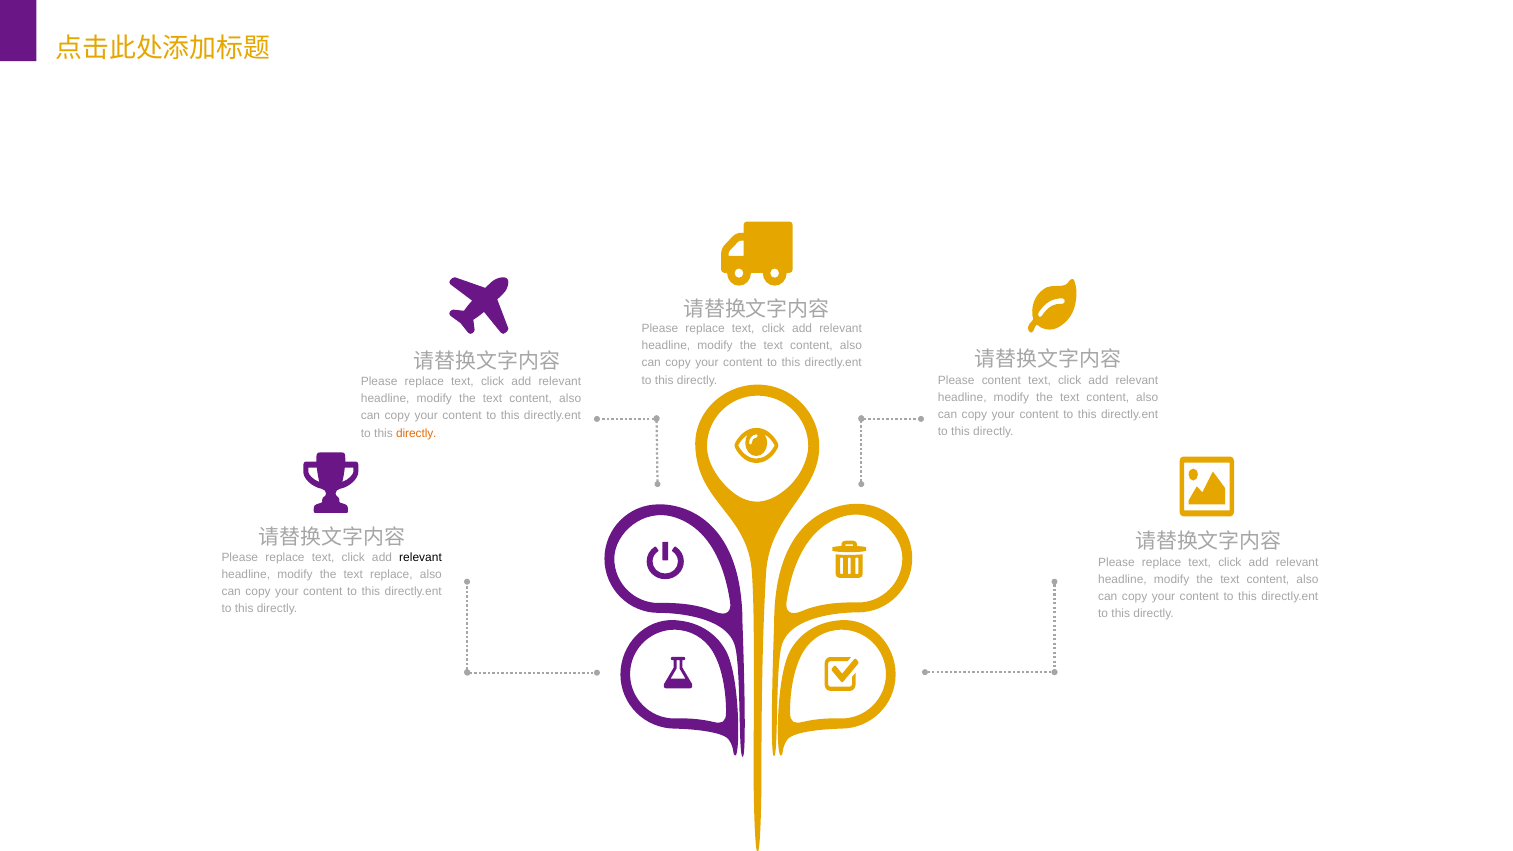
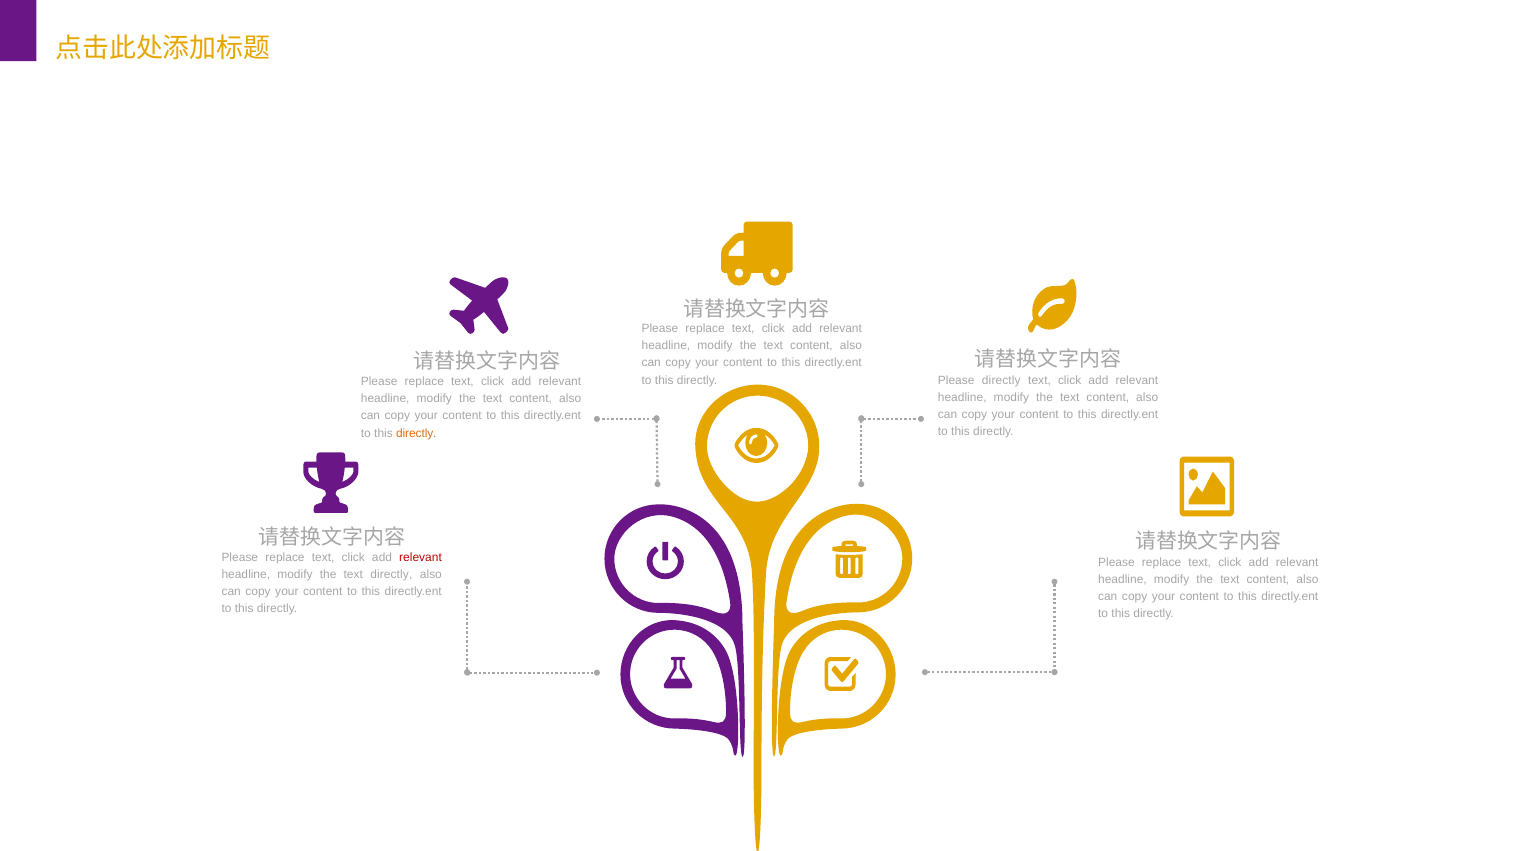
Please content: content -> directly
relevant at (421, 558) colour: black -> red
text replace: replace -> directly
